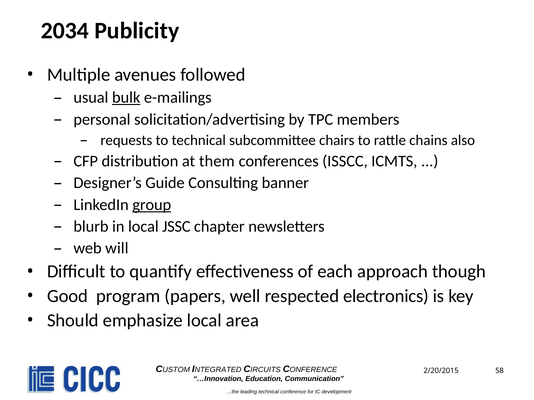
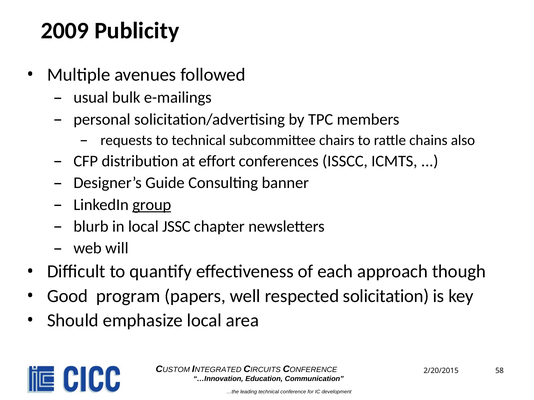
2034: 2034 -> 2009
bulk underline: present -> none
them: them -> effort
electronics: electronics -> solicitation
